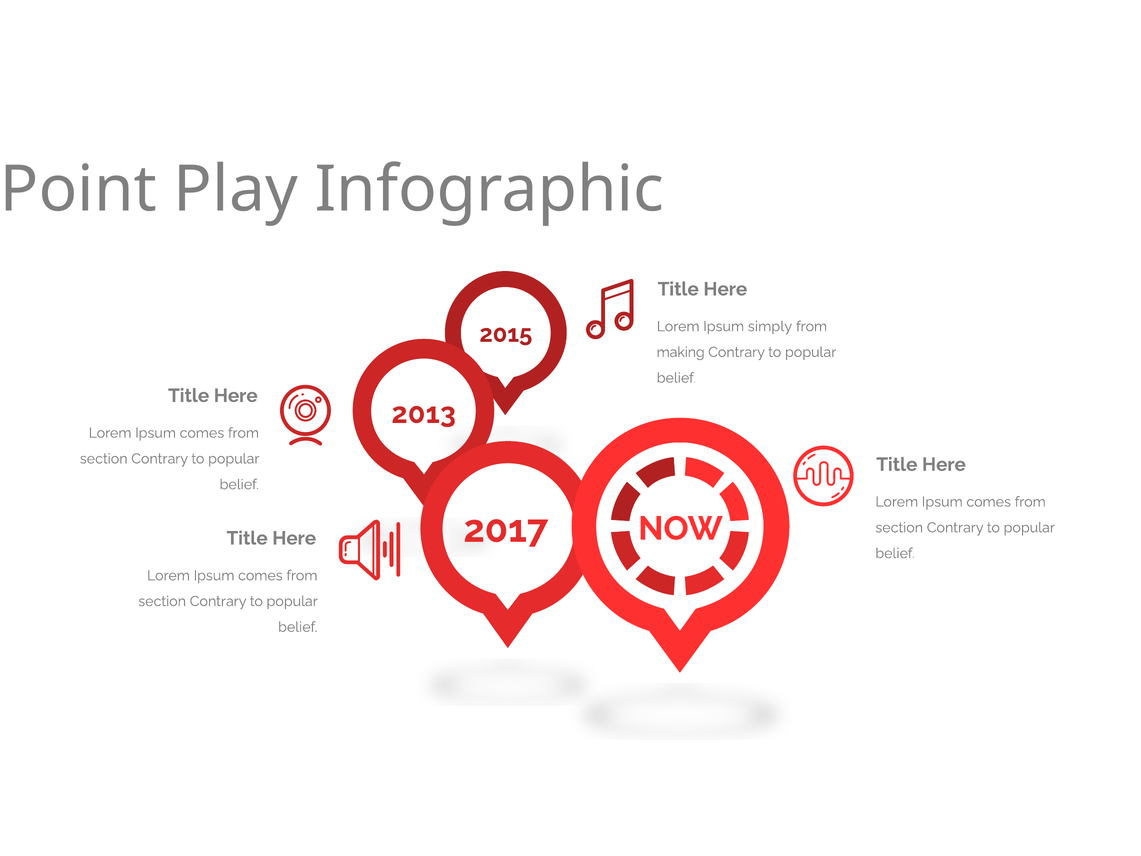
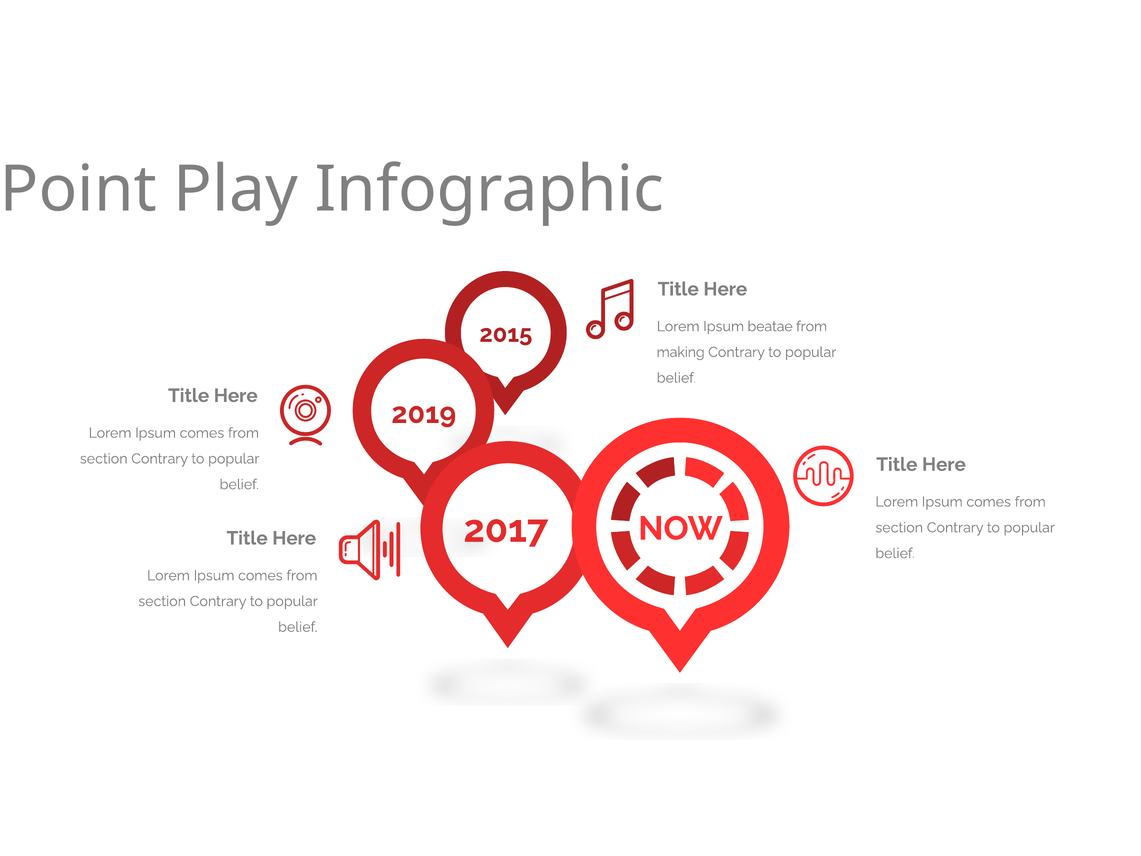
simply: simply -> beatae
2013: 2013 -> 2019
